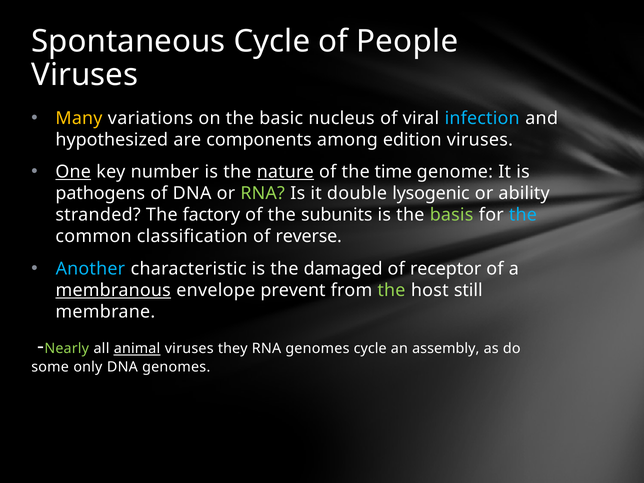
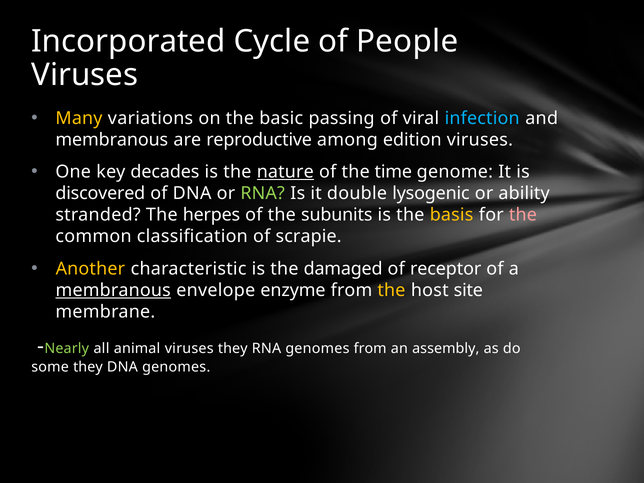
Spontaneous: Spontaneous -> Incorporated
nucleus: nucleus -> passing
hypothesized at (112, 140): hypothesized -> membranous
components: components -> reproductive
One underline: present -> none
number: number -> decades
pathogens: pathogens -> discovered
factory: factory -> herpes
basis colour: light green -> yellow
the at (523, 215) colour: light blue -> pink
reverse: reverse -> scrapie
Another colour: light blue -> yellow
prevent: prevent -> enzyme
the at (391, 290) colour: light green -> yellow
still: still -> site
animal underline: present -> none
genomes cycle: cycle -> from
some only: only -> they
